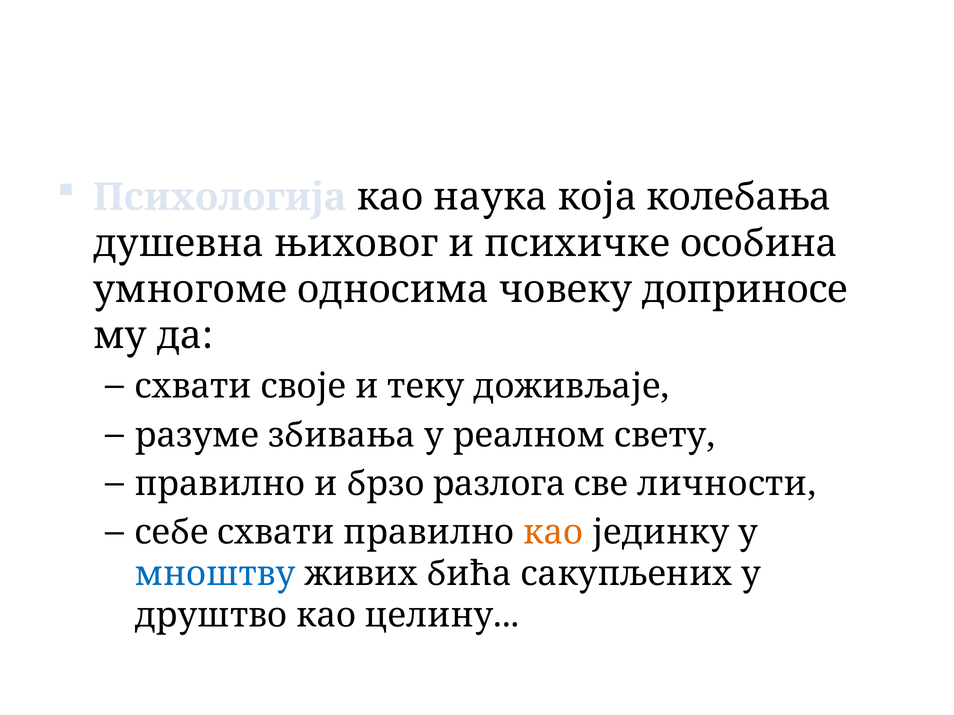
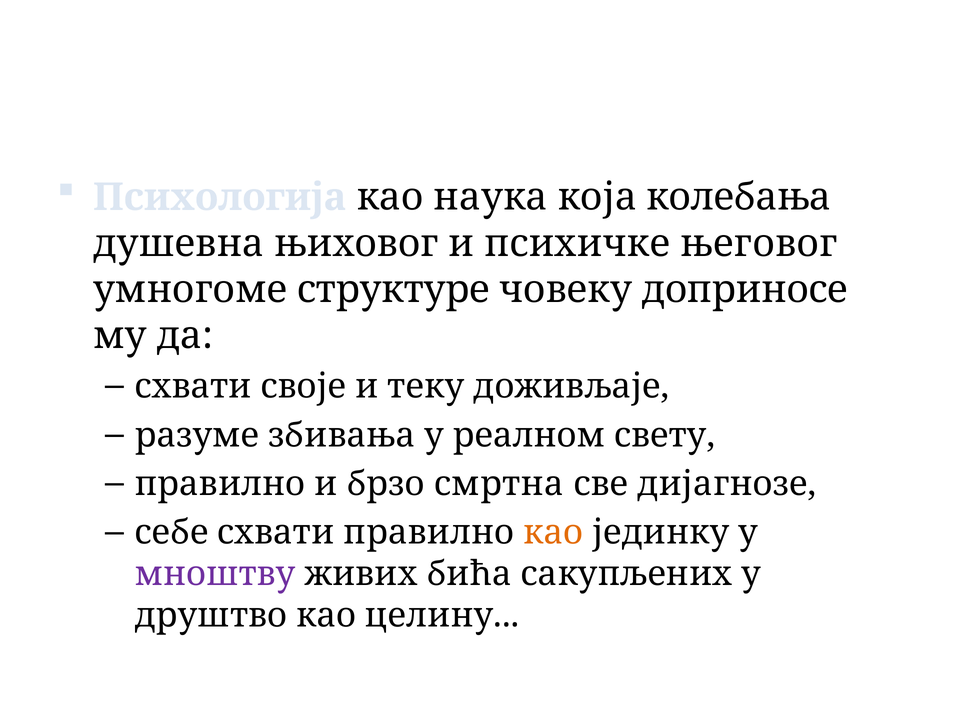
особина: особина -> његовог
односима: односима -> структуре
разлога: разлога -> смртна
личности: личности -> дијагнозе
мноштву colour: blue -> purple
